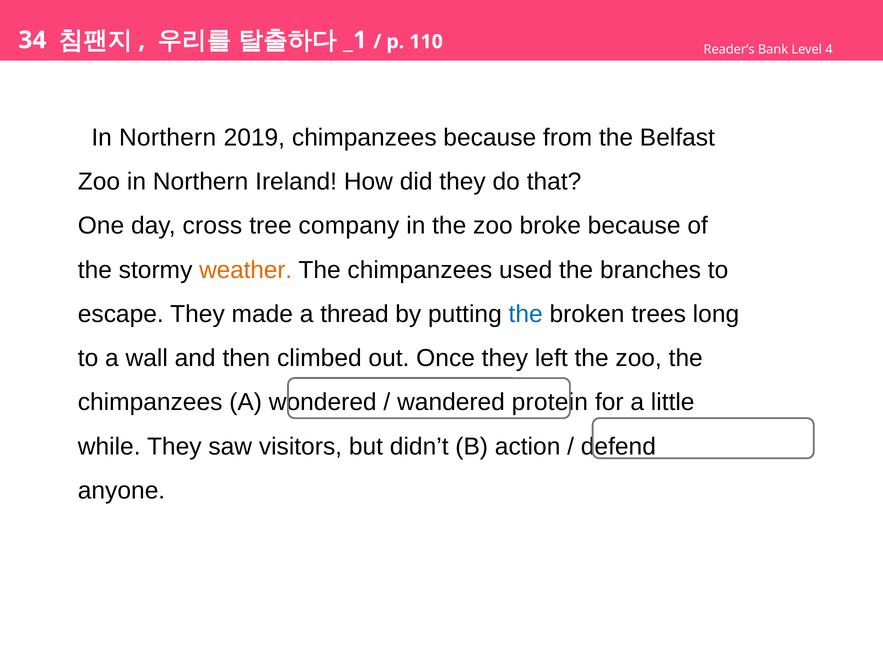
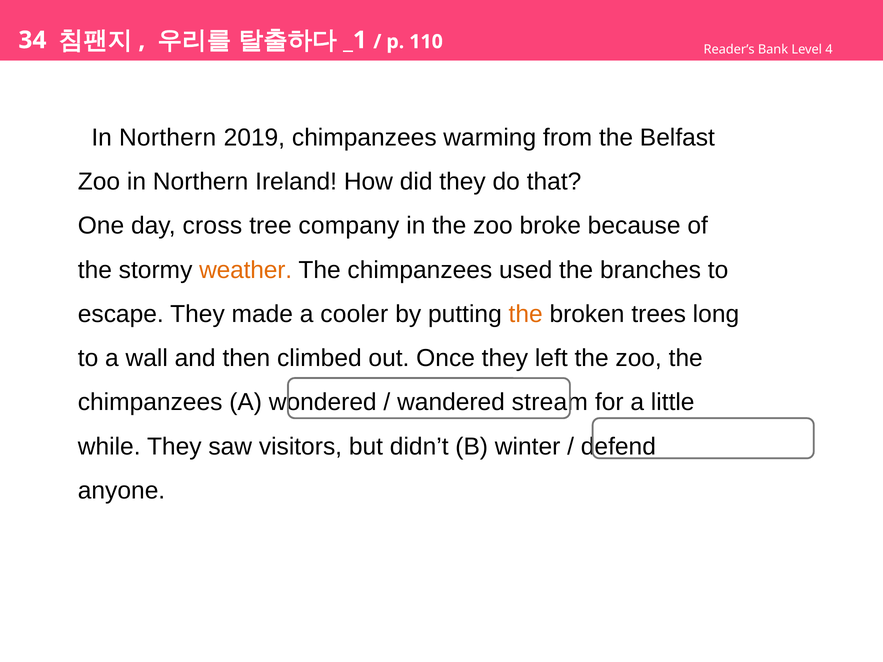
chimpanzees because: because -> warming
thread: thread -> cooler
the at (526, 314) colour: blue -> orange
protein: protein -> stream
action: action -> winter
